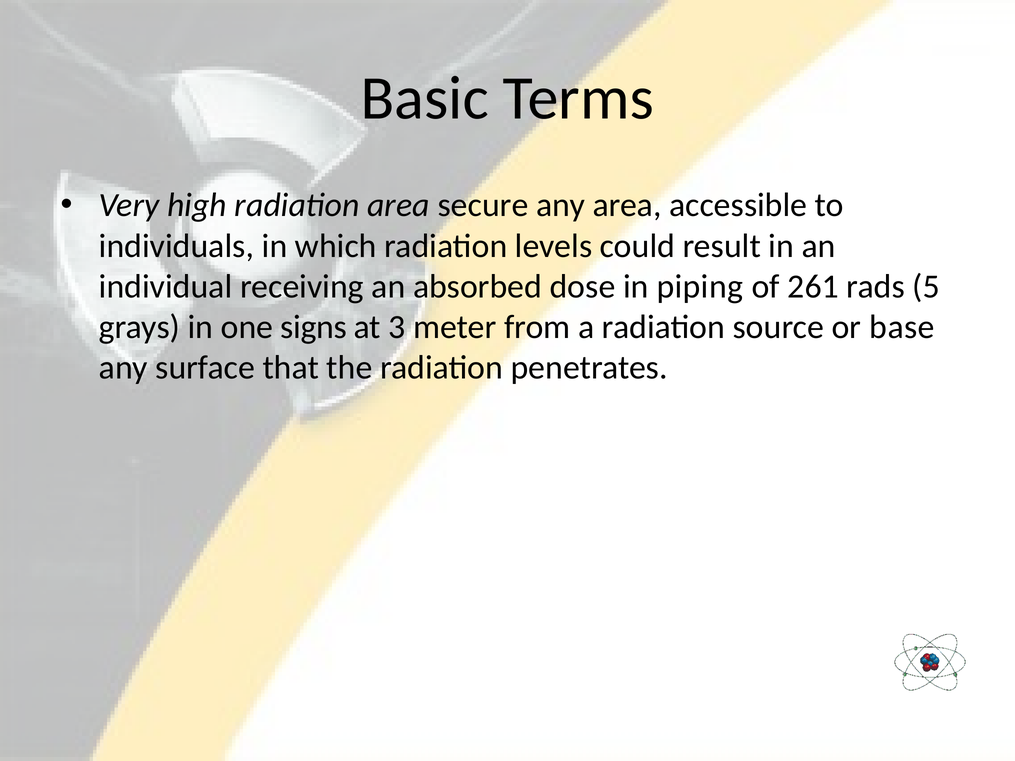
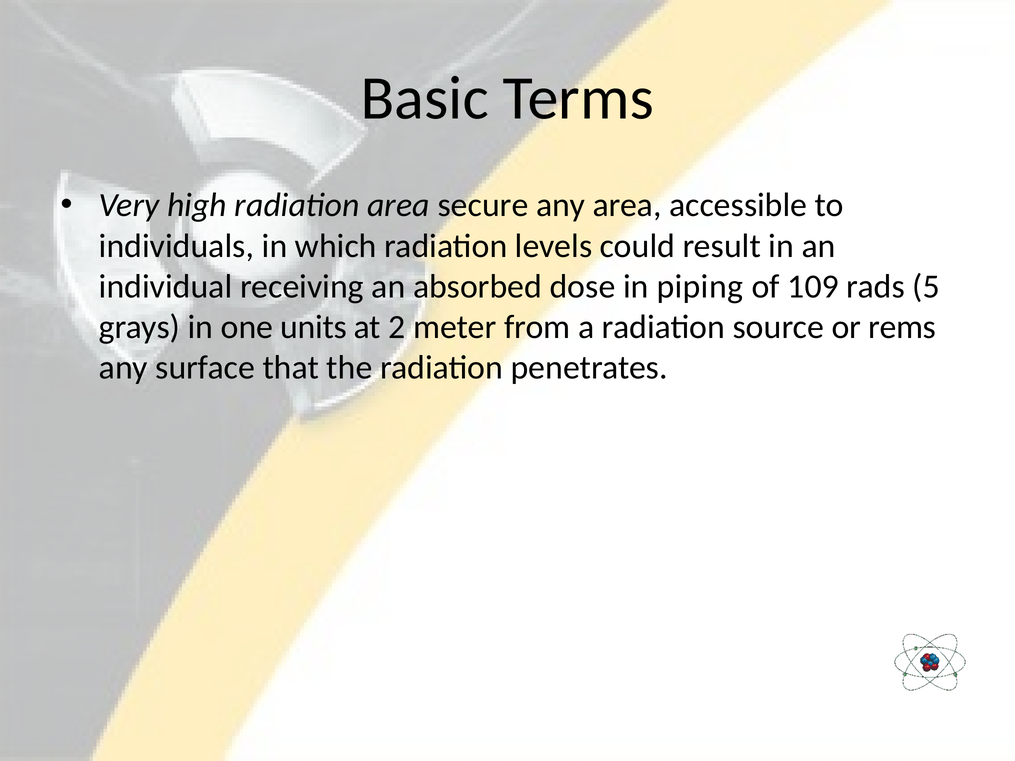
261: 261 -> 109
signs: signs -> units
3: 3 -> 2
base: base -> rems
